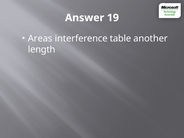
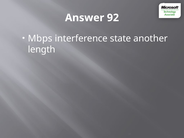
19: 19 -> 92
Areas: Areas -> Mbps
table: table -> state
